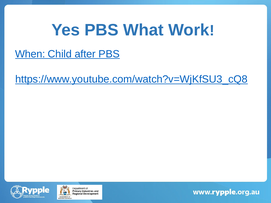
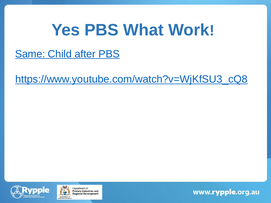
When: When -> Same
